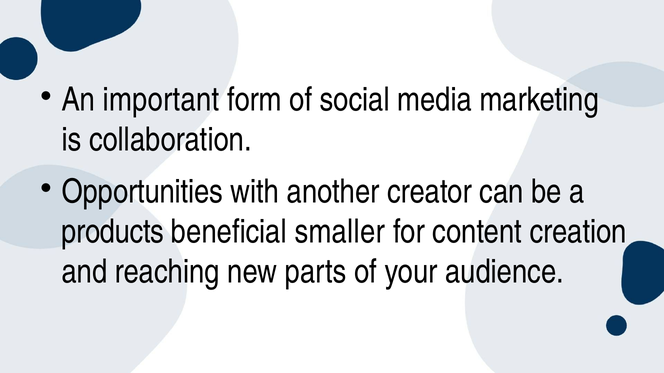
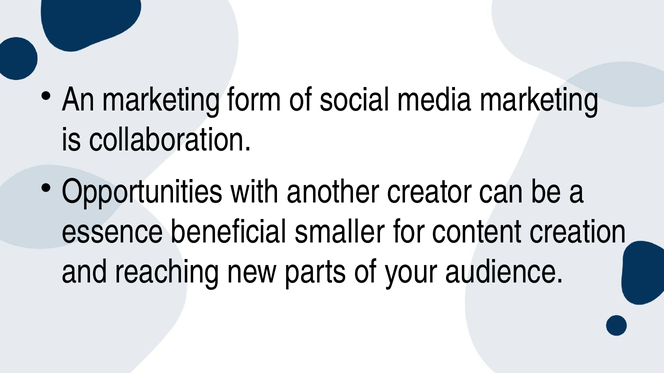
An important: important -> marketing
products: products -> essence
